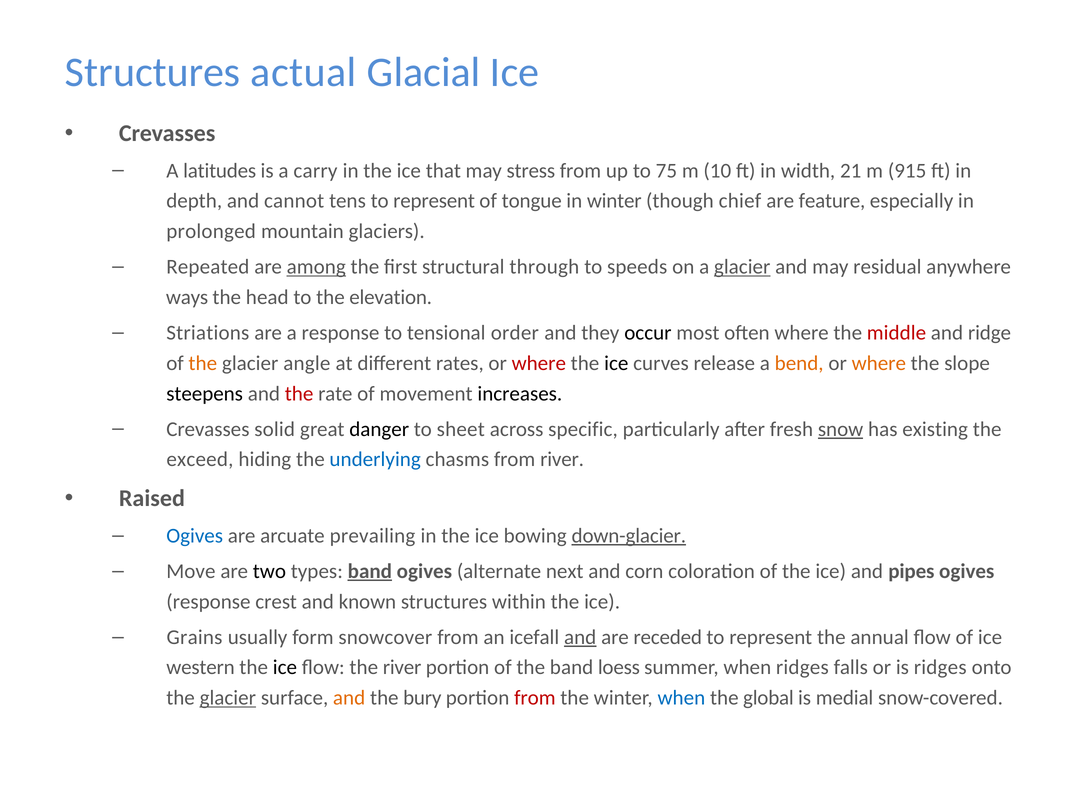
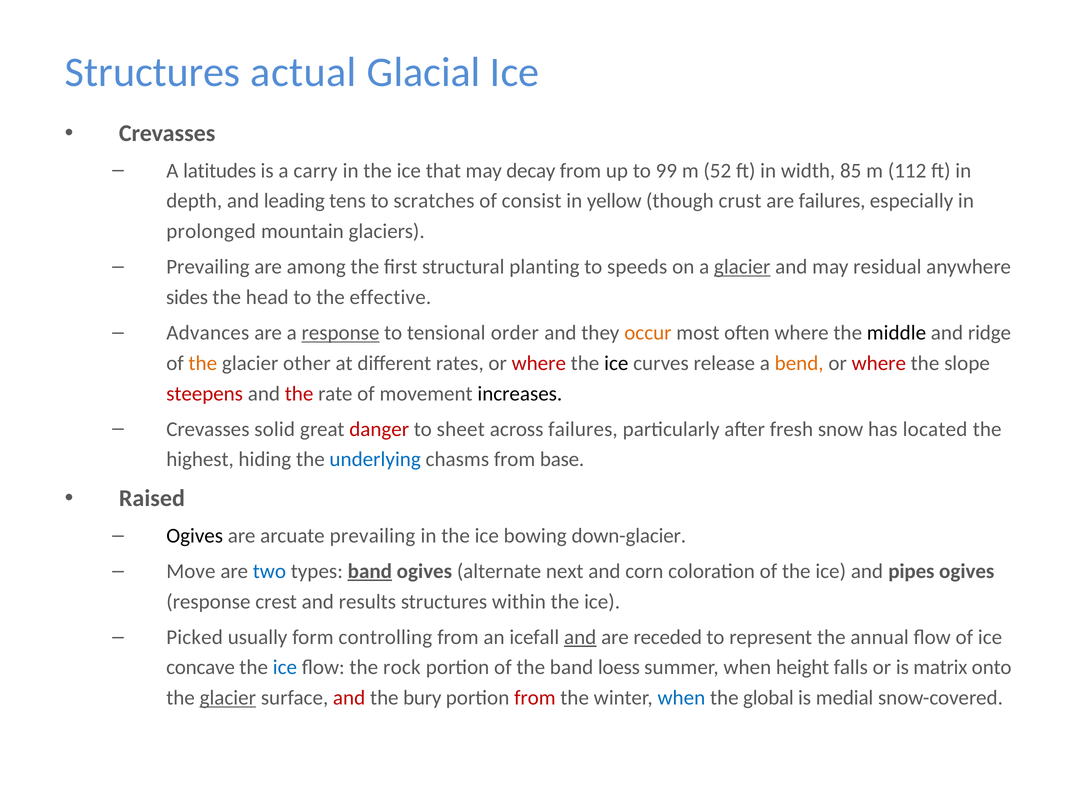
stress: stress -> decay
75: 75 -> 99
10: 10 -> 52
21: 21 -> 85
915: 915 -> 112
cannot: cannot -> leading
tens to represent: represent -> scratches
tongue: tongue -> consist
in winter: winter -> yellow
chief: chief -> crust
are feature: feature -> failures
Repeated at (208, 267): Repeated -> Prevailing
among underline: present -> none
through: through -> planting
ways: ways -> sides
elevation: elevation -> effective
Striations: Striations -> Advances
response at (340, 333) underline: none -> present
occur colour: black -> orange
middle colour: red -> black
angle: angle -> other
where at (879, 363) colour: orange -> red
steepens colour: black -> red
danger colour: black -> red
across specific: specific -> failures
snow underline: present -> none
existing: existing -> located
exceed: exceed -> highest
from river: river -> base
Ogives at (195, 536) colour: blue -> black
down-glacier underline: present -> none
two colour: black -> blue
known: known -> results
Grains: Grains -> Picked
snowcover: snowcover -> controlling
western: western -> concave
ice at (285, 668) colour: black -> blue
the river: river -> rock
when ridges: ridges -> height
is ridges: ridges -> matrix
and at (349, 698) colour: orange -> red
